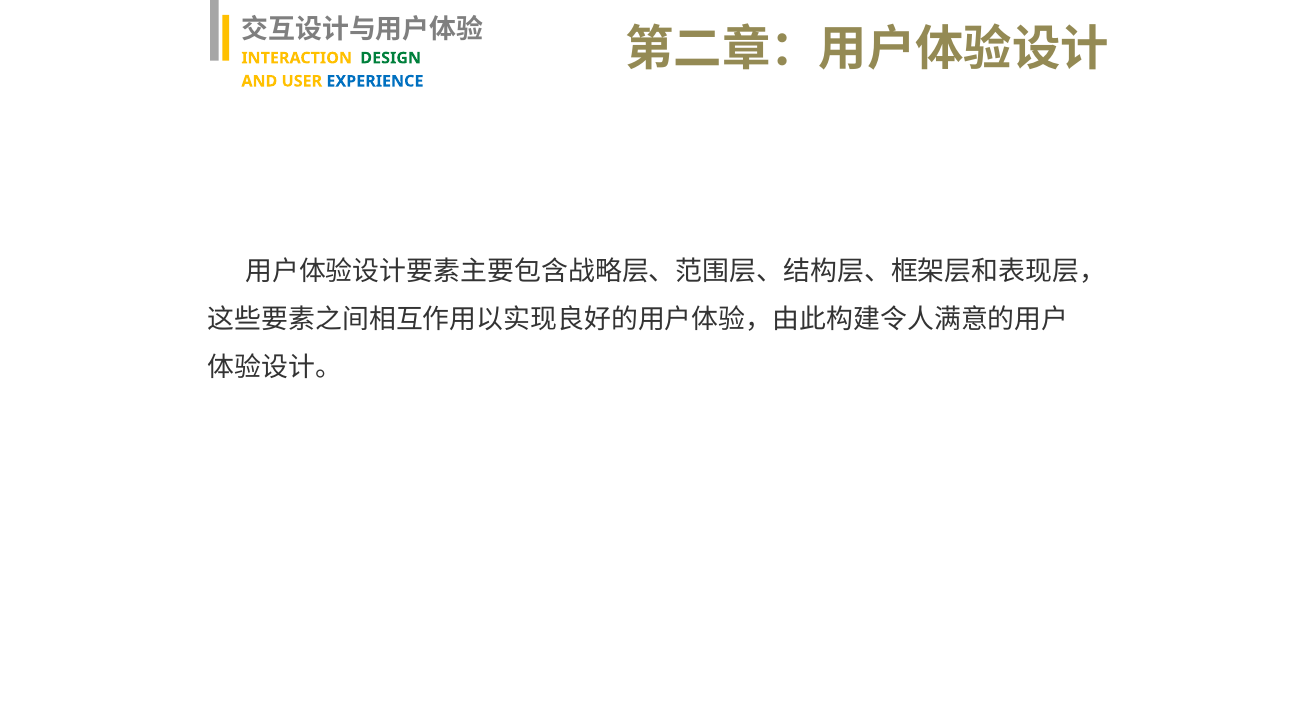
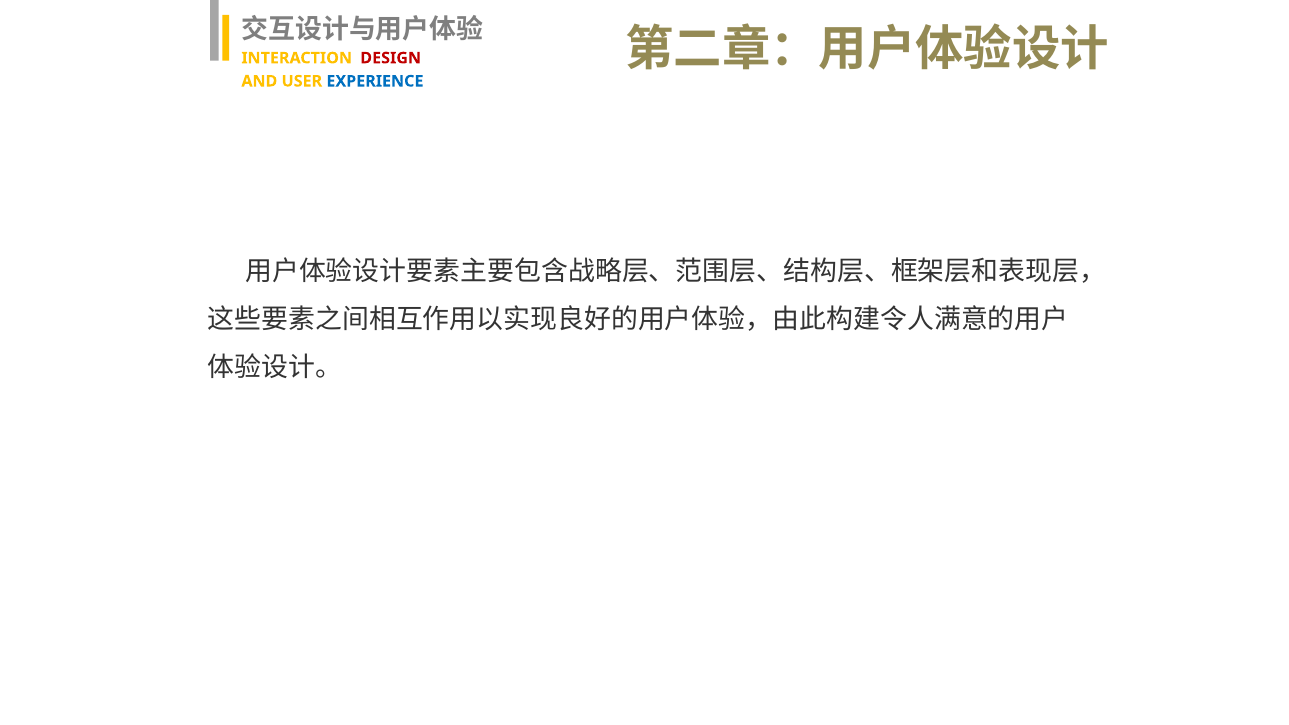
DESIGN colour: green -> red
